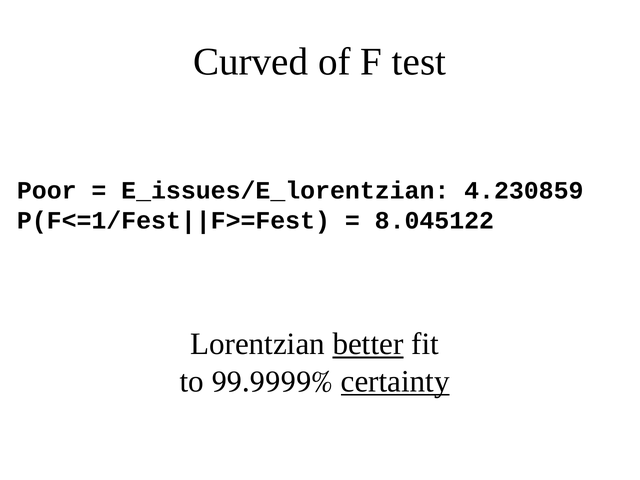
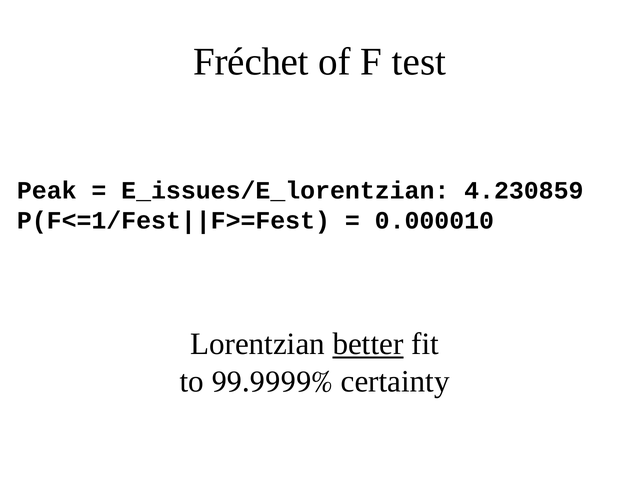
Curved: Curved -> Fréchet
Poor: Poor -> Peak
8.045122: 8.045122 -> 0.000010
certainty underline: present -> none
